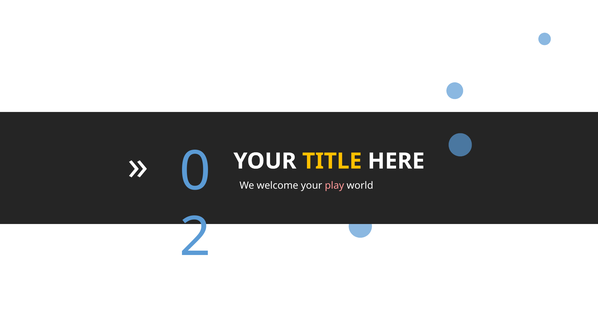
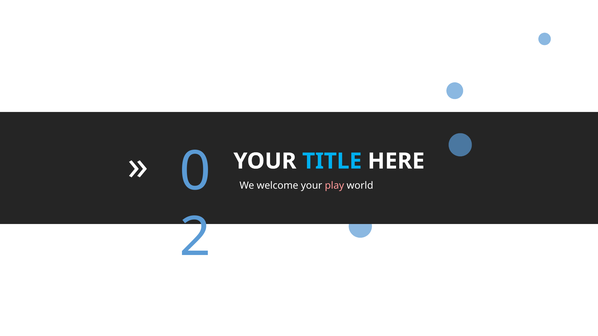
TITLE colour: yellow -> light blue
